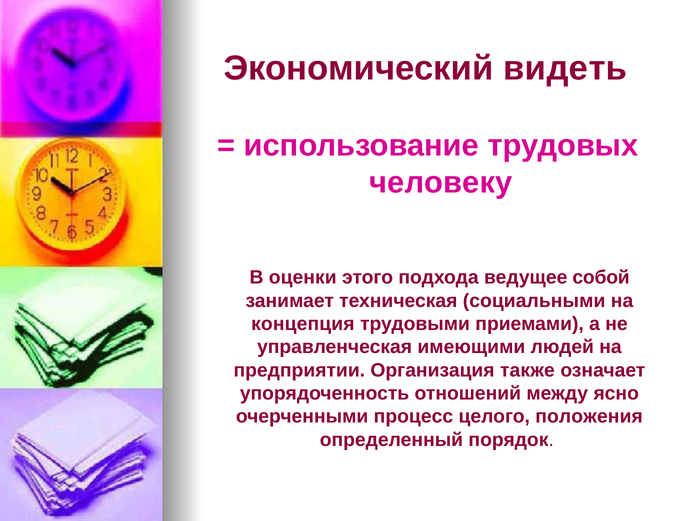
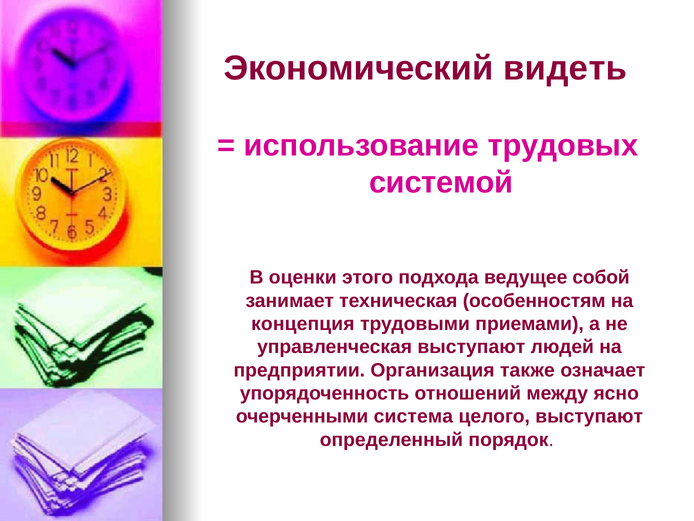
человеку: человеку -> системой
социальными: социальными -> особенностям
управленческая имеющими: имеющими -> выступают
процесс: процесс -> система
целого положения: положения -> выступают
